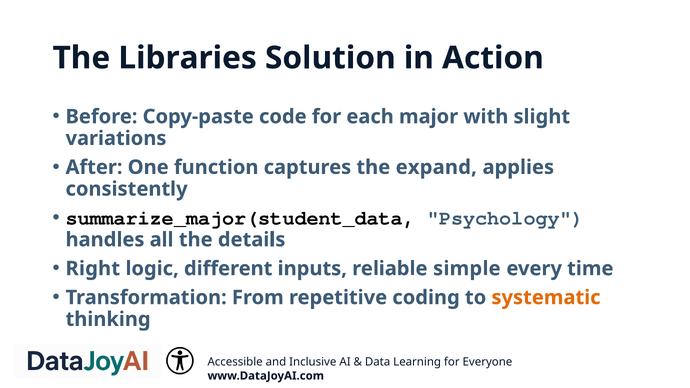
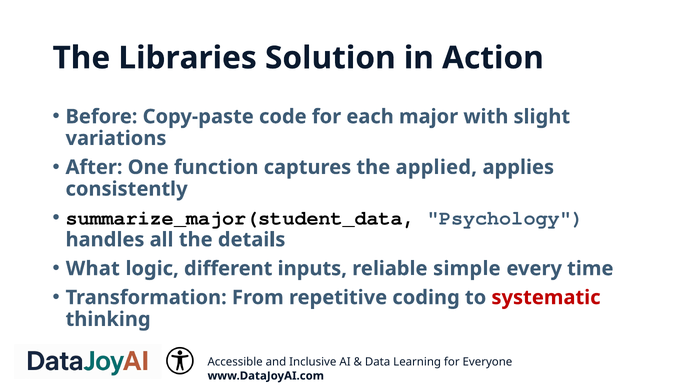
expand: expand -> applied
Right: Right -> What
systematic colour: orange -> red
